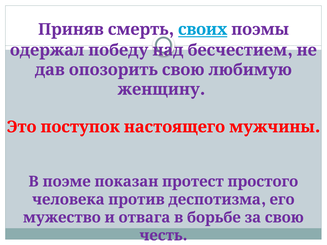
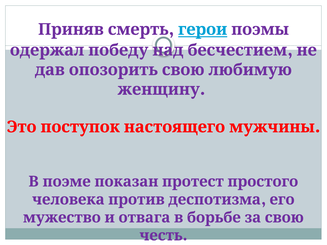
своих: своих -> герои
